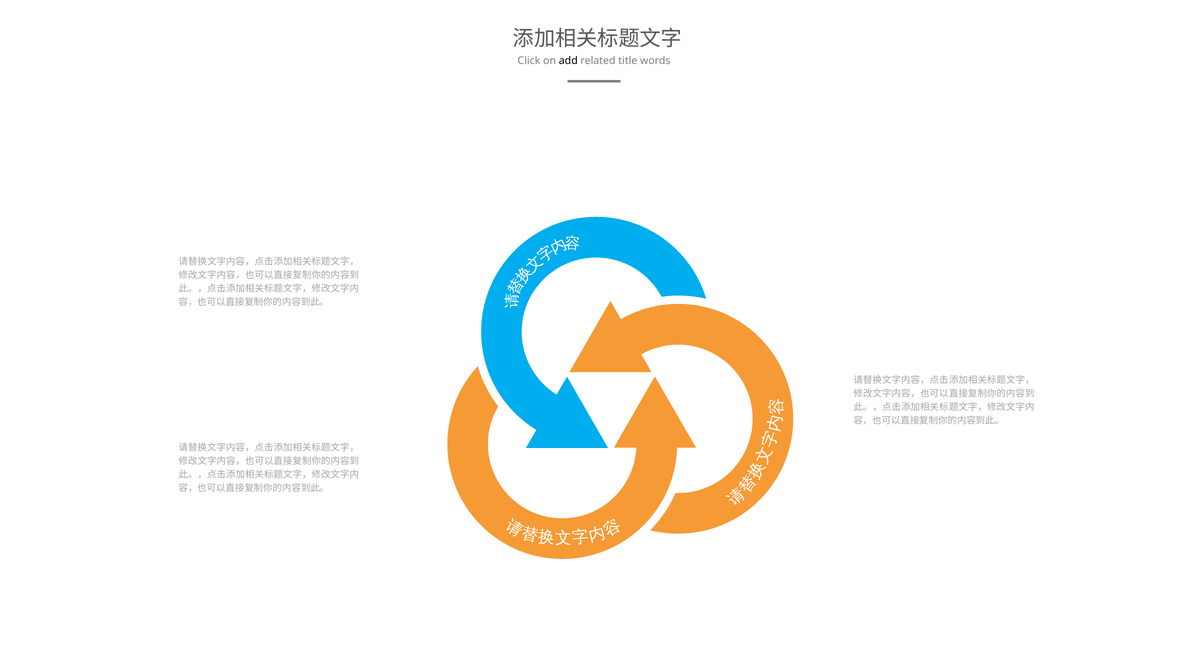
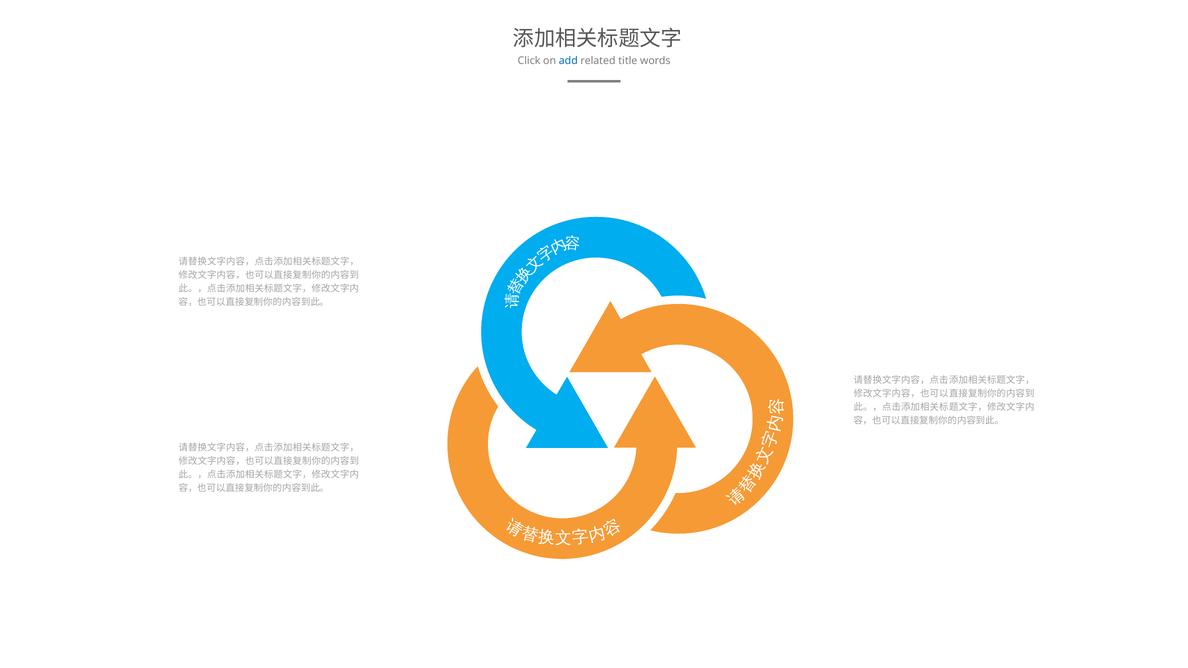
add colour: black -> blue
